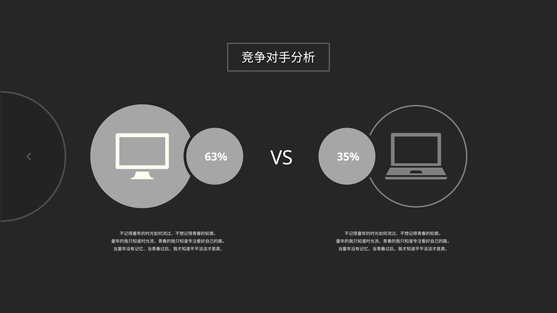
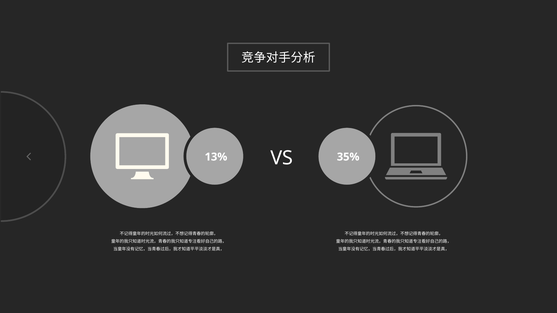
63%: 63% -> 13%
